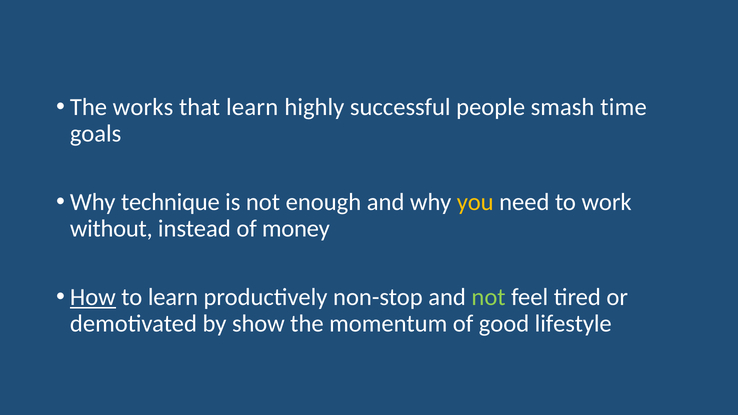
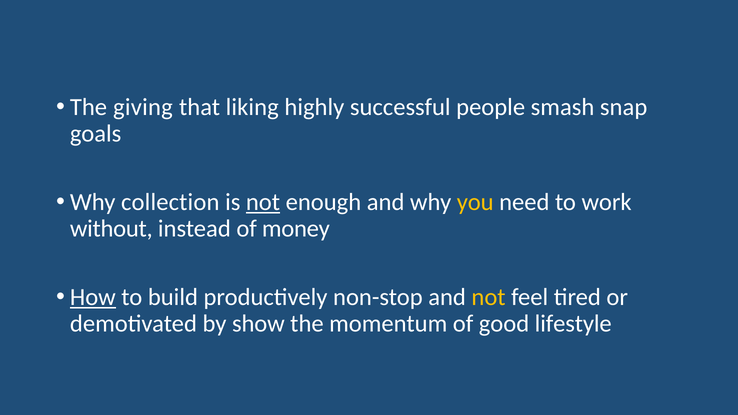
works: works -> giving
that learn: learn -> liking
time: time -> snap
technique: technique -> collection
not at (263, 202) underline: none -> present
to learn: learn -> build
not at (489, 297) colour: light green -> yellow
